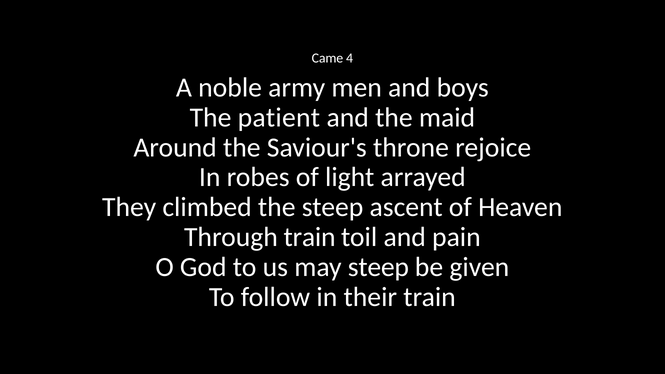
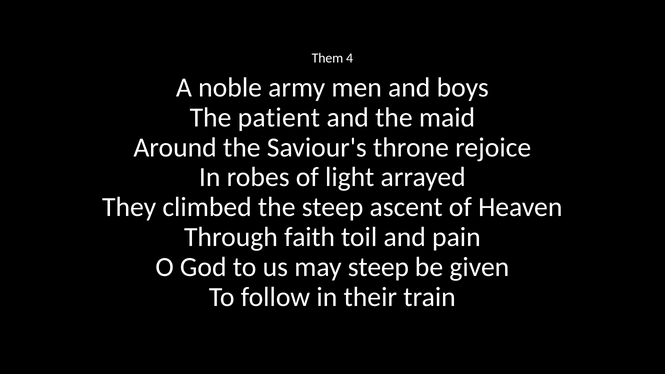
Came: Came -> Them
Through train: train -> faith
